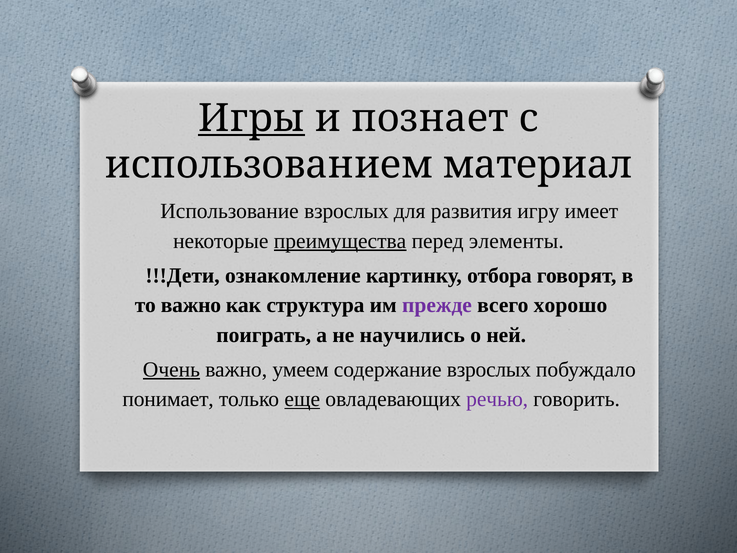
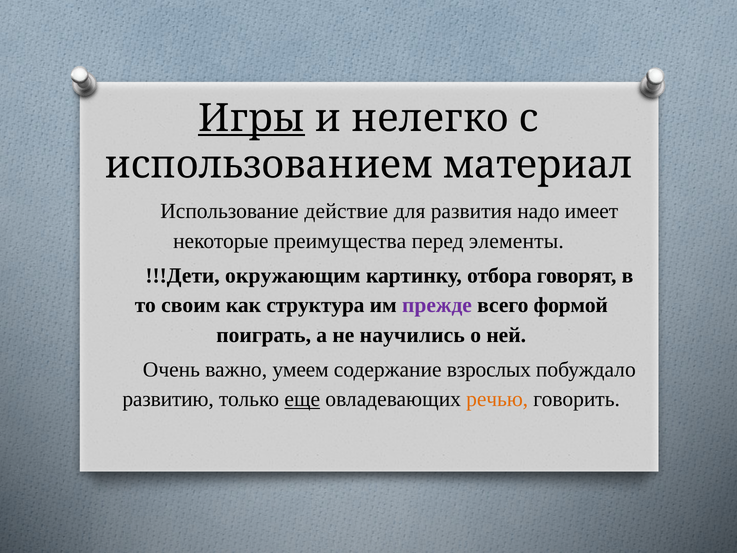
познает: познает -> нелегко
Использование взрослых: взрослых -> действие
игру: игру -> надо
преимущества underline: present -> none
ознакомление: ознакомление -> окружающим
то важно: важно -> своим
хорошо: хорошо -> формой
Очень underline: present -> none
понимает: понимает -> развитию
речью colour: purple -> orange
